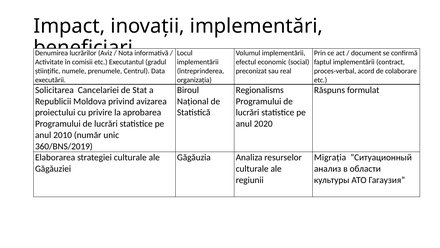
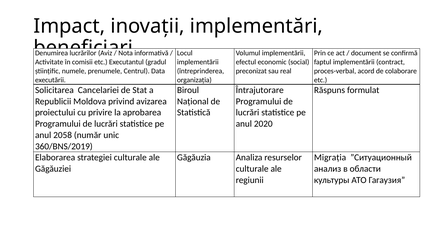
Regionalisms: Regionalisms -> Întrajutorare
2010: 2010 -> 2058
